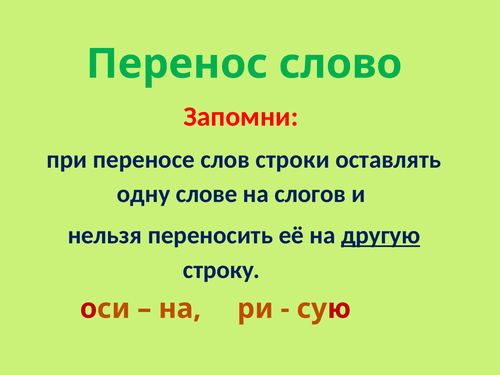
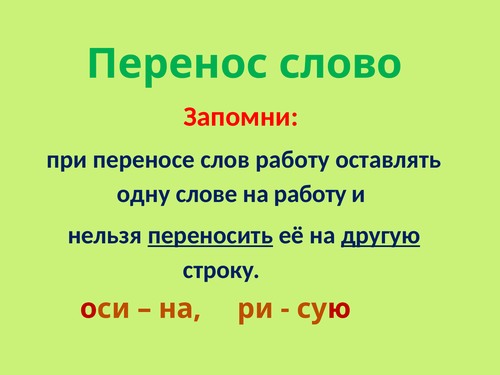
слов строки: строки -> работу
на слогов: слогов -> работу
переносить underline: none -> present
